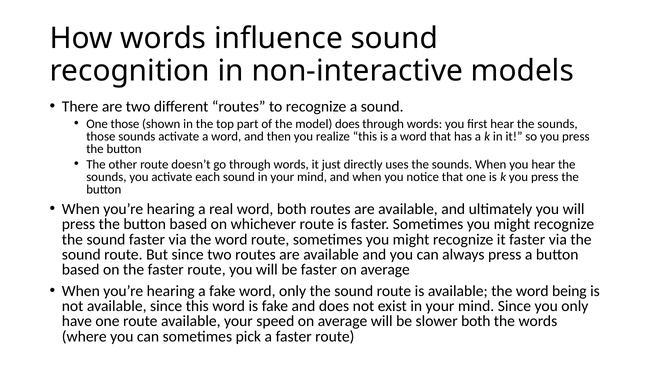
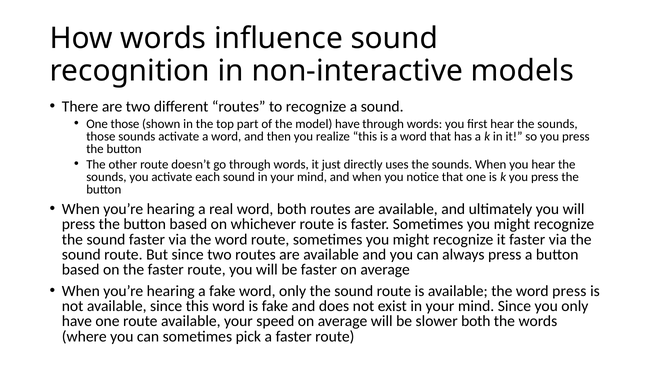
model does: does -> have
word being: being -> press
